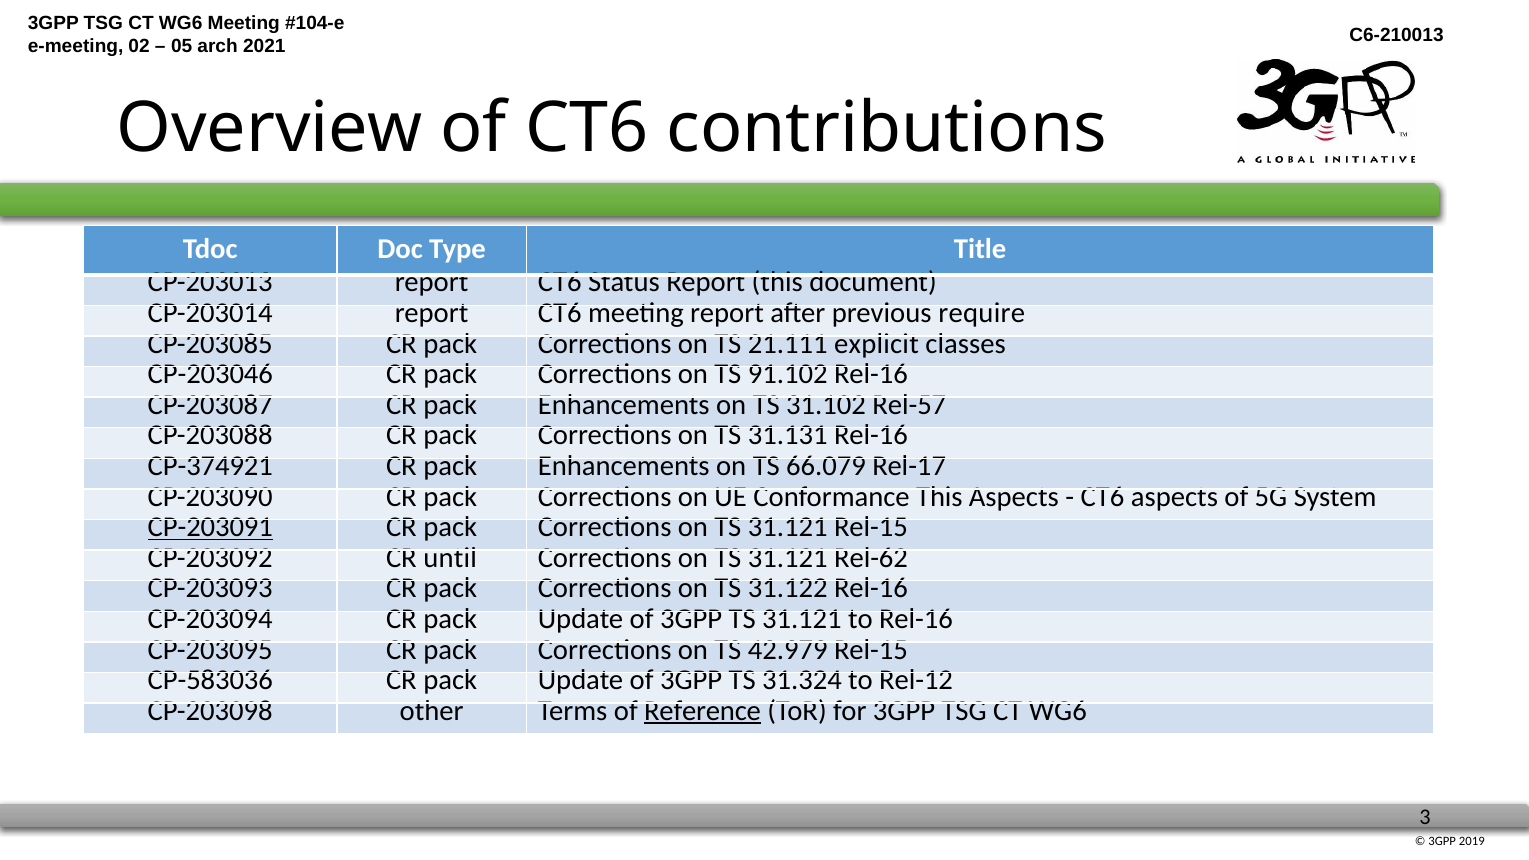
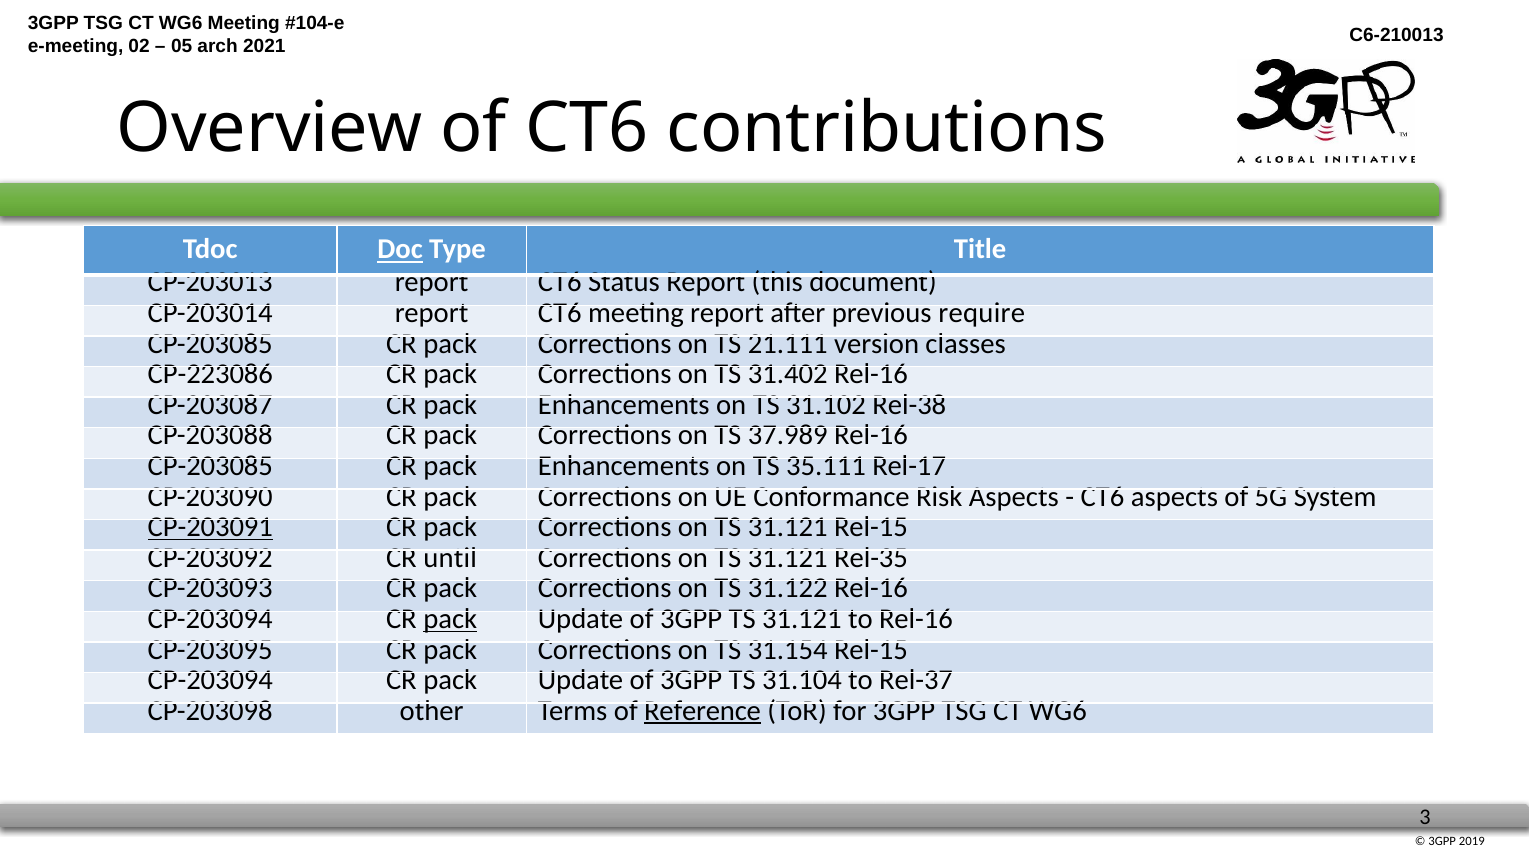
Doc underline: none -> present
explicit: explicit -> version
CP-203046: CP-203046 -> CP-223086
91.102: 91.102 -> 31.402
Rel-57: Rel-57 -> Rel-38
31.131: 31.131 -> 37.989
CP-374921 at (210, 466): CP-374921 -> CP-203085
66.079: 66.079 -> 35.111
Conformance This: This -> Risk
Rel-62: Rel-62 -> Rel-35
pack at (450, 619) underline: none -> present
42.979: 42.979 -> 31.154
CP-583036 at (210, 680): CP-583036 -> CP-203094
31.324: 31.324 -> 31.104
Rel-12: Rel-12 -> Rel-37
